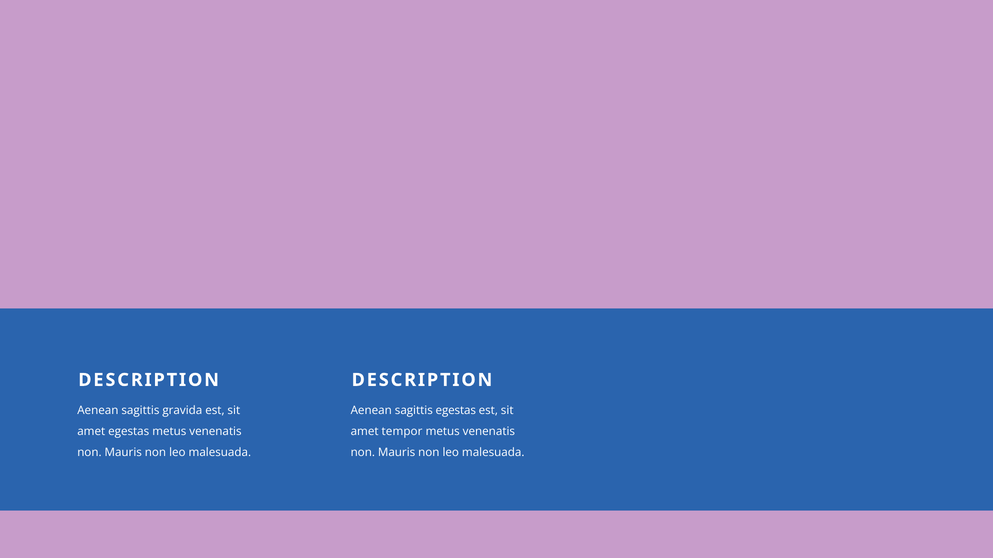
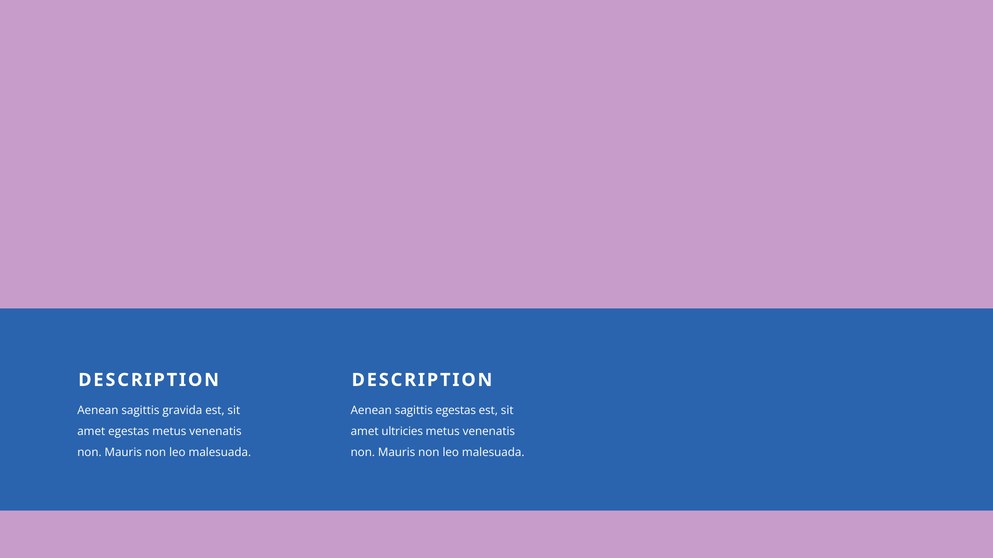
tempor: tempor -> ultricies
